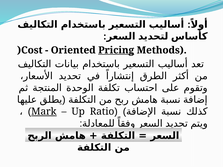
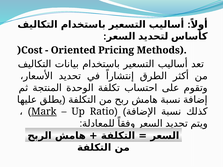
Pricing underline: present -> none
